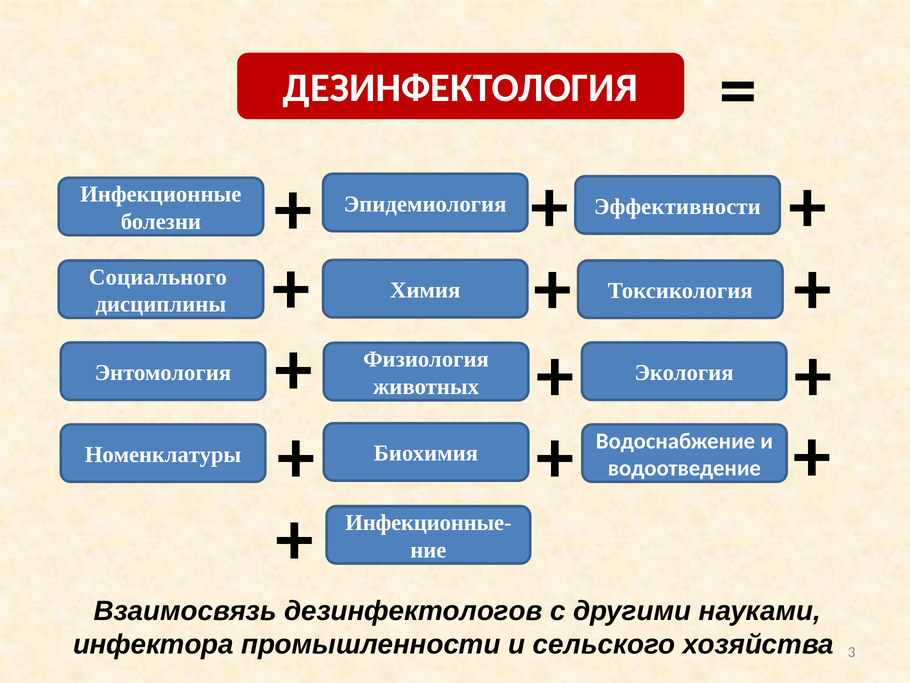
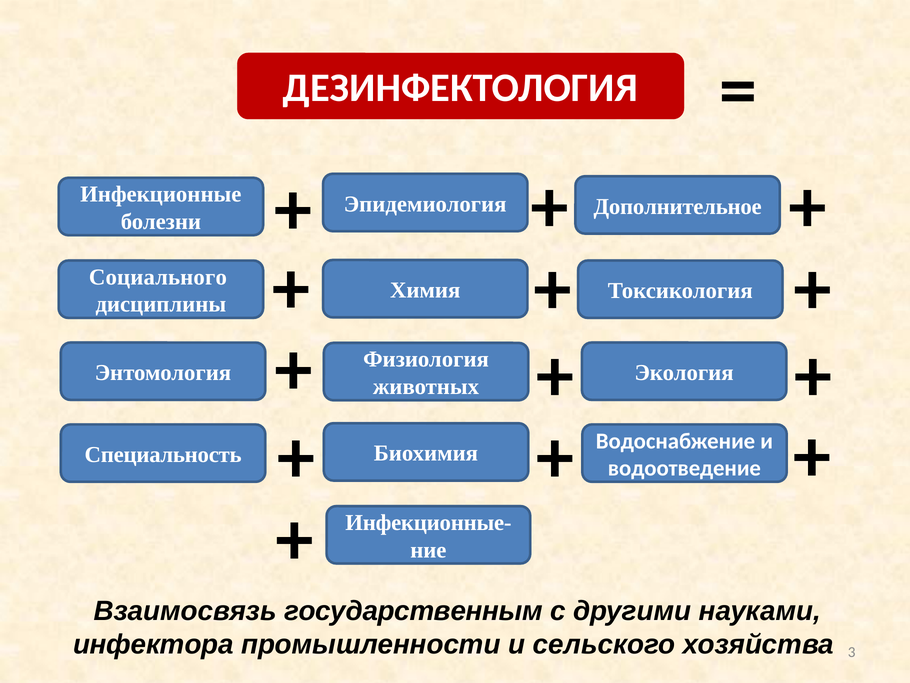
Эффективности: Эффективности -> Дополнительное
Номенклатуры: Номенклатуры -> Специальность
дезинфектологов: дезинфектологов -> государственным
